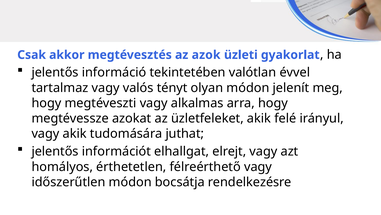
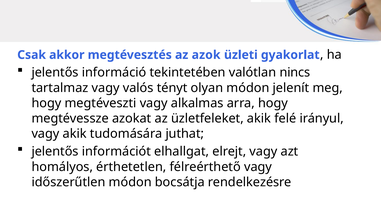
évvel: évvel -> nincs
